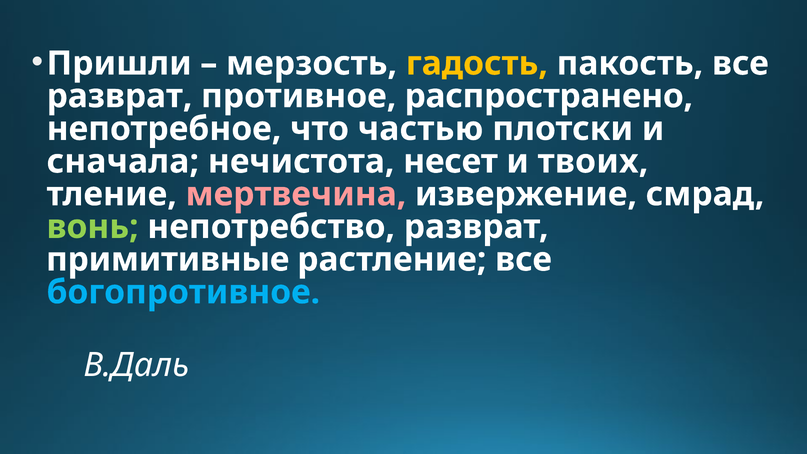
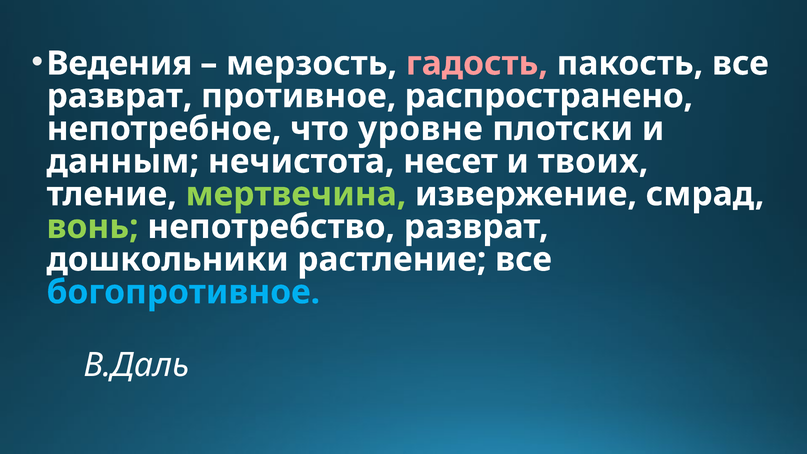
Пришли: Пришли -> Ведения
гадость colour: yellow -> pink
частью: частью -> уровне
сначала: сначала -> данным
мертвечина colour: pink -> light green
примитивные: примитивные -> дошкольники
